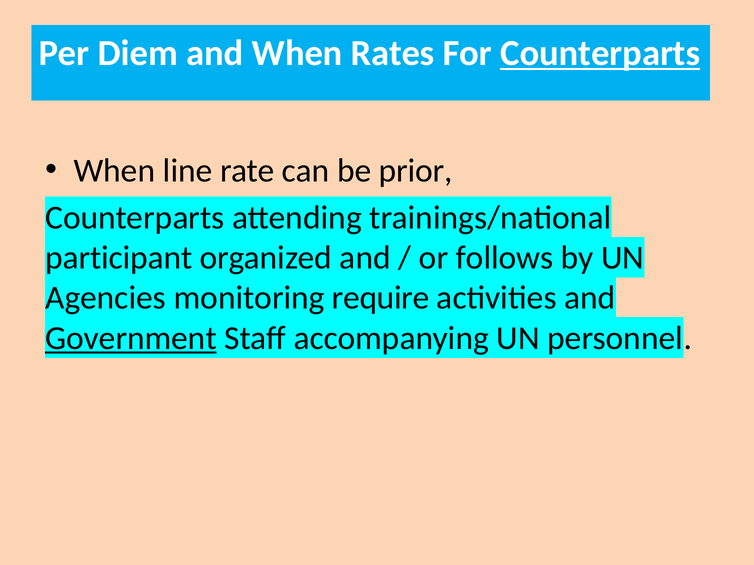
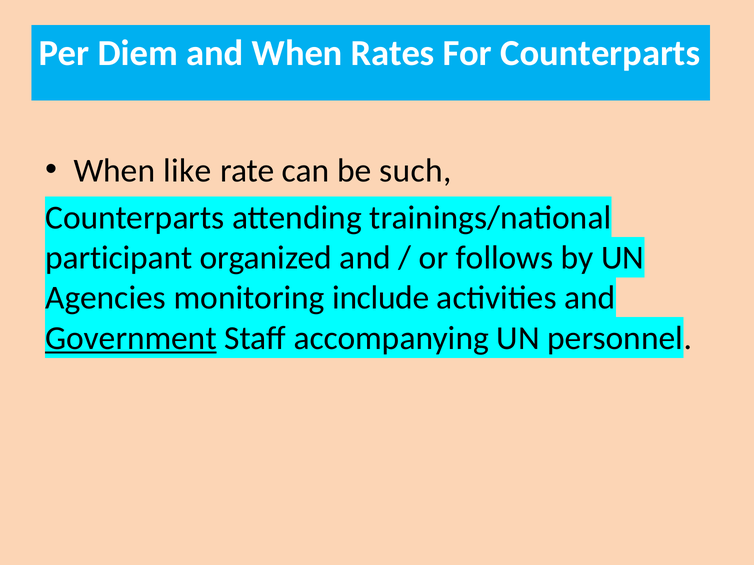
Counterparts at (600, 53) underline: present -> none
line: line -> like
prior: prior -> such
require: require -> include
